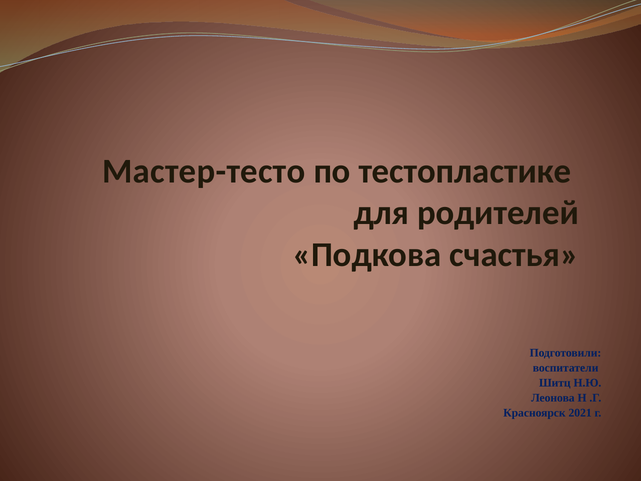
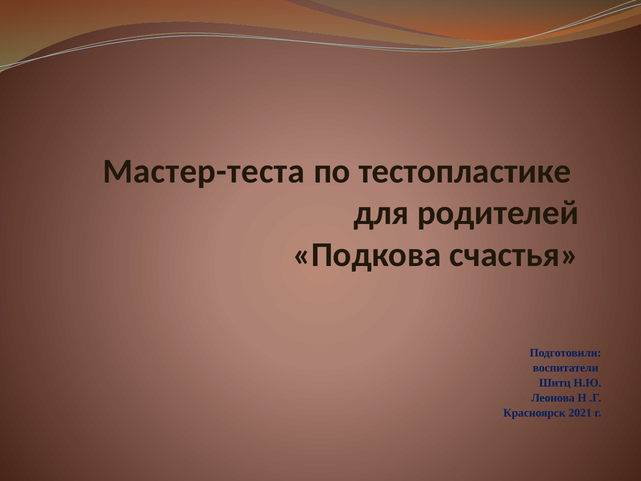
Мастер-тесто: Мастер-тесто -> Мастер-теста
